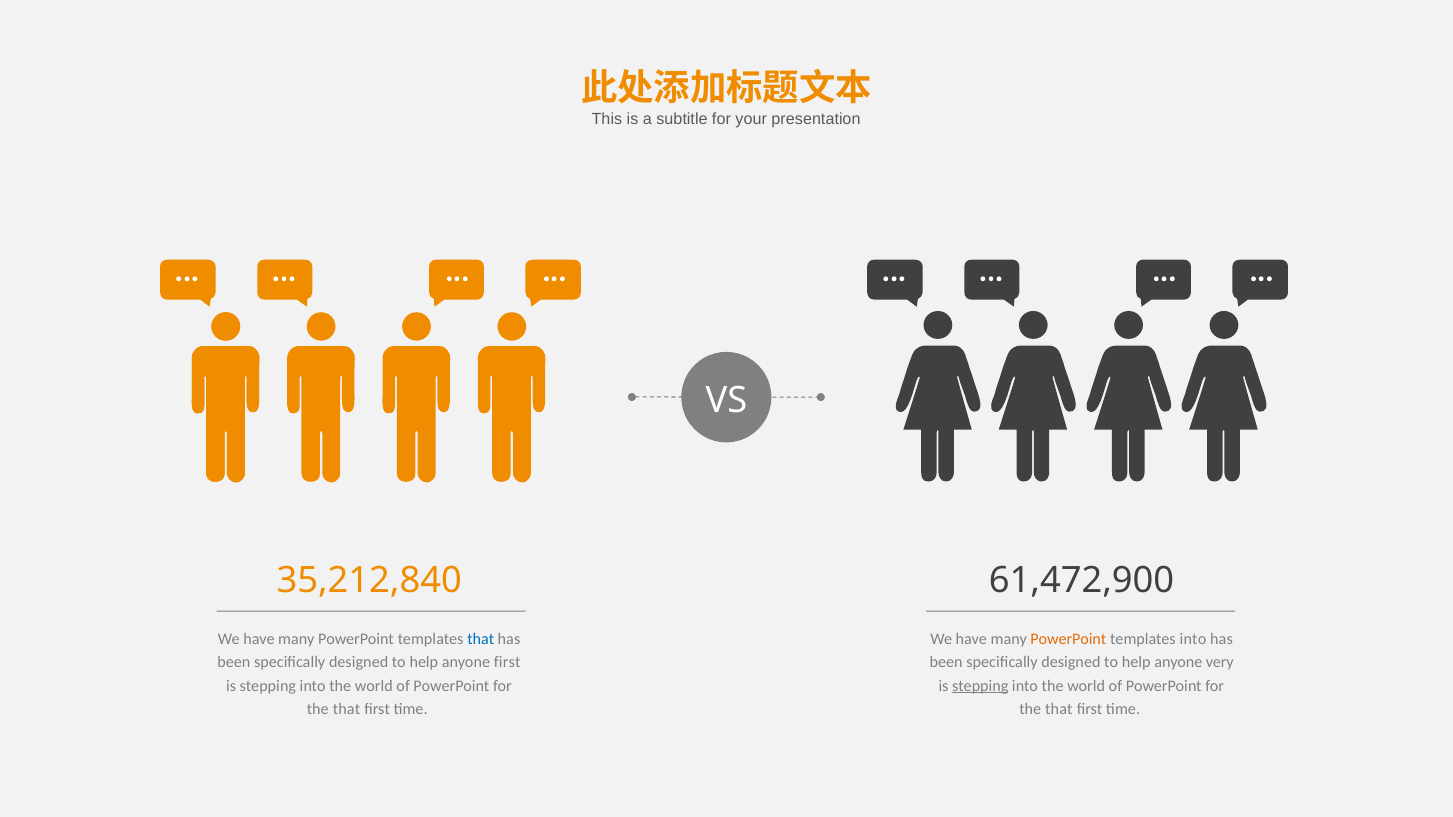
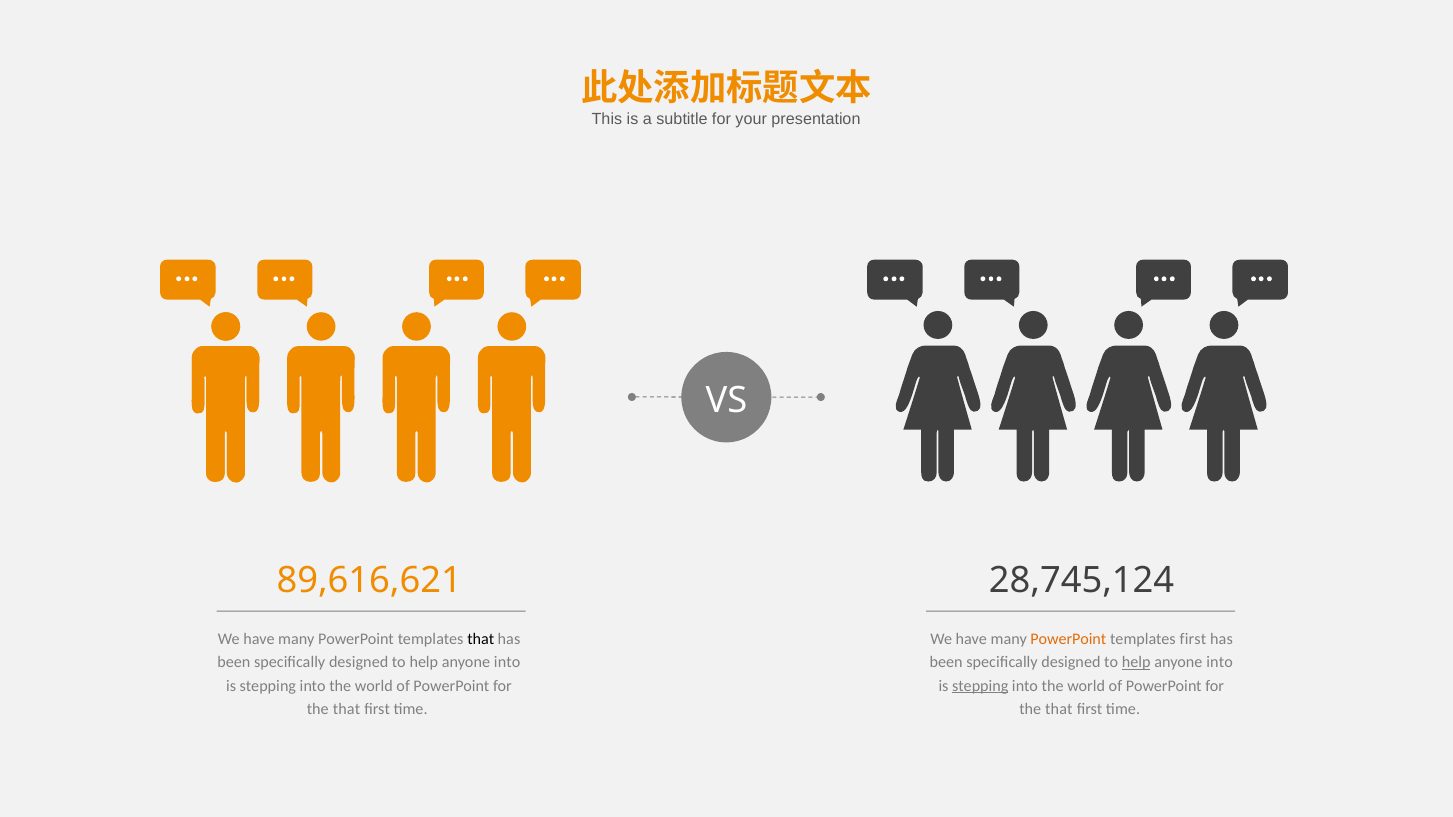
35,212,840: 35,212,840 -> 89,616,621
61,472,900: 61,472,900 -> 28,745,124
that at (481, 639) colour: blue -> black
templates into: into -> first
first at (507, 663): first -> into
help at (1136, 663) underline: none -> present
very at (1220, 663): very -> into
